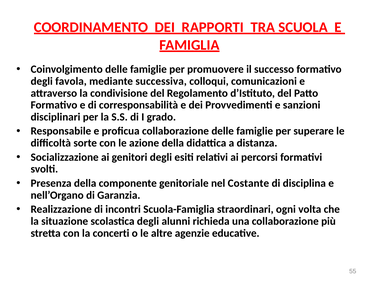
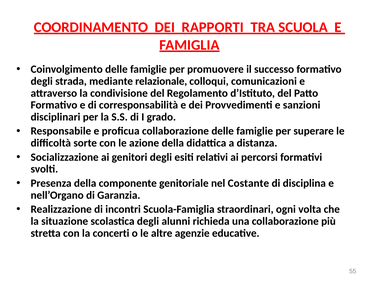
favola: favola -> strada
successiva: successiva -> relazionale
